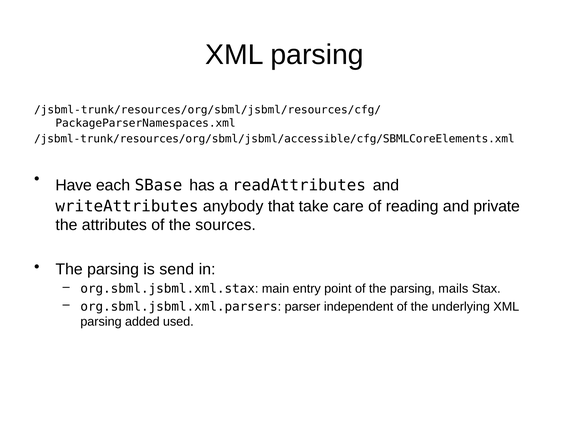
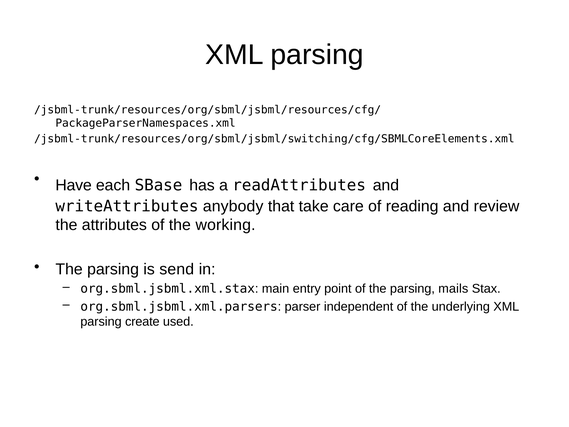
/jsbml-trunk/resources/org/sbml/jsbml/accessible/cfg/SBMLCoreElements.xml: /jsbml-trunk/resources/org/sbml/jsbml/accessible/cfg/SBMLCoreElements.xml -> /jsbml-trunk/resources/org/sbml/jsbml/switching/cfg/SBMLCoreElements.xml
private: private -> review
sources: sources -> working
added: added -> create
